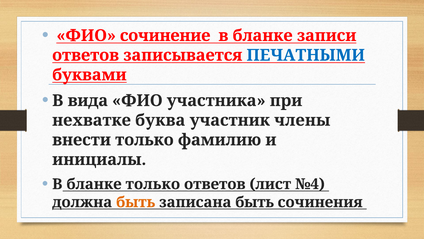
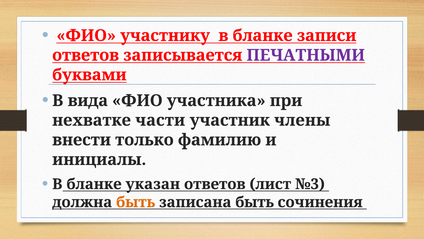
сочинение: сочинение -> участнику
ПЕЧАТНЫМИ colour: blue -> purple
буква: буква -> части
бланке только: только -> указан
№4: №4 -> №3
